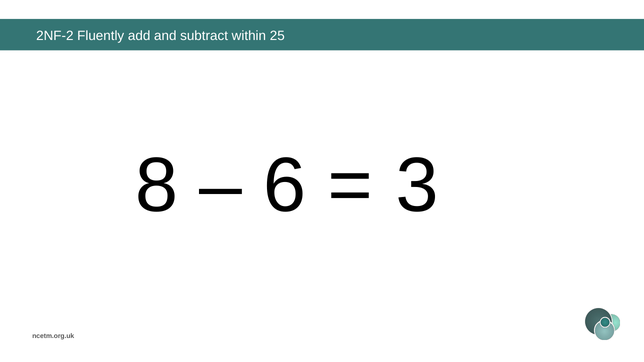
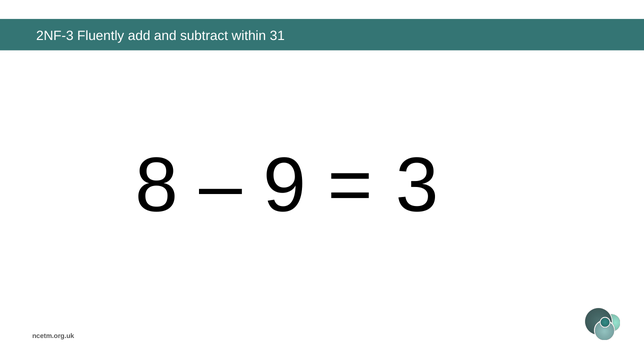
2NF-2: 2NF-2 -> 2NF-3
25: 25 -> 31
6: 6 -> 9
